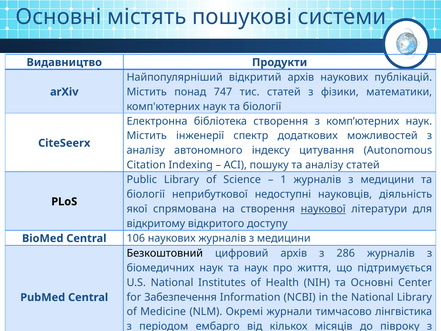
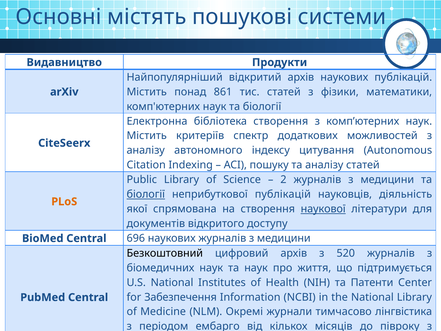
747: 747 -> 861
інженерії: інженерії -> критеріїв
1: 1 -> 2
біології at (146, 194) underline: none -> present
неприбуткової недоступні: недоступні -> публікацій
PLoS colour: black -> orange
відкритому: відкритому -> документів
106: 106 -> 696
286: 286 -> 520
та Основні: Основні -> Патенти
